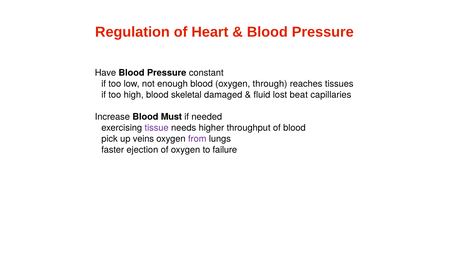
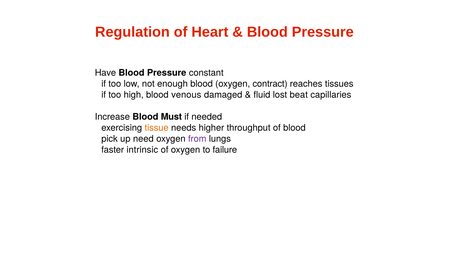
through: through -> contract
skeletal: skeletal -> venous
tissue colour: purple -> orange
veins: veins -> need
ejection: ejection -> intrinsic
